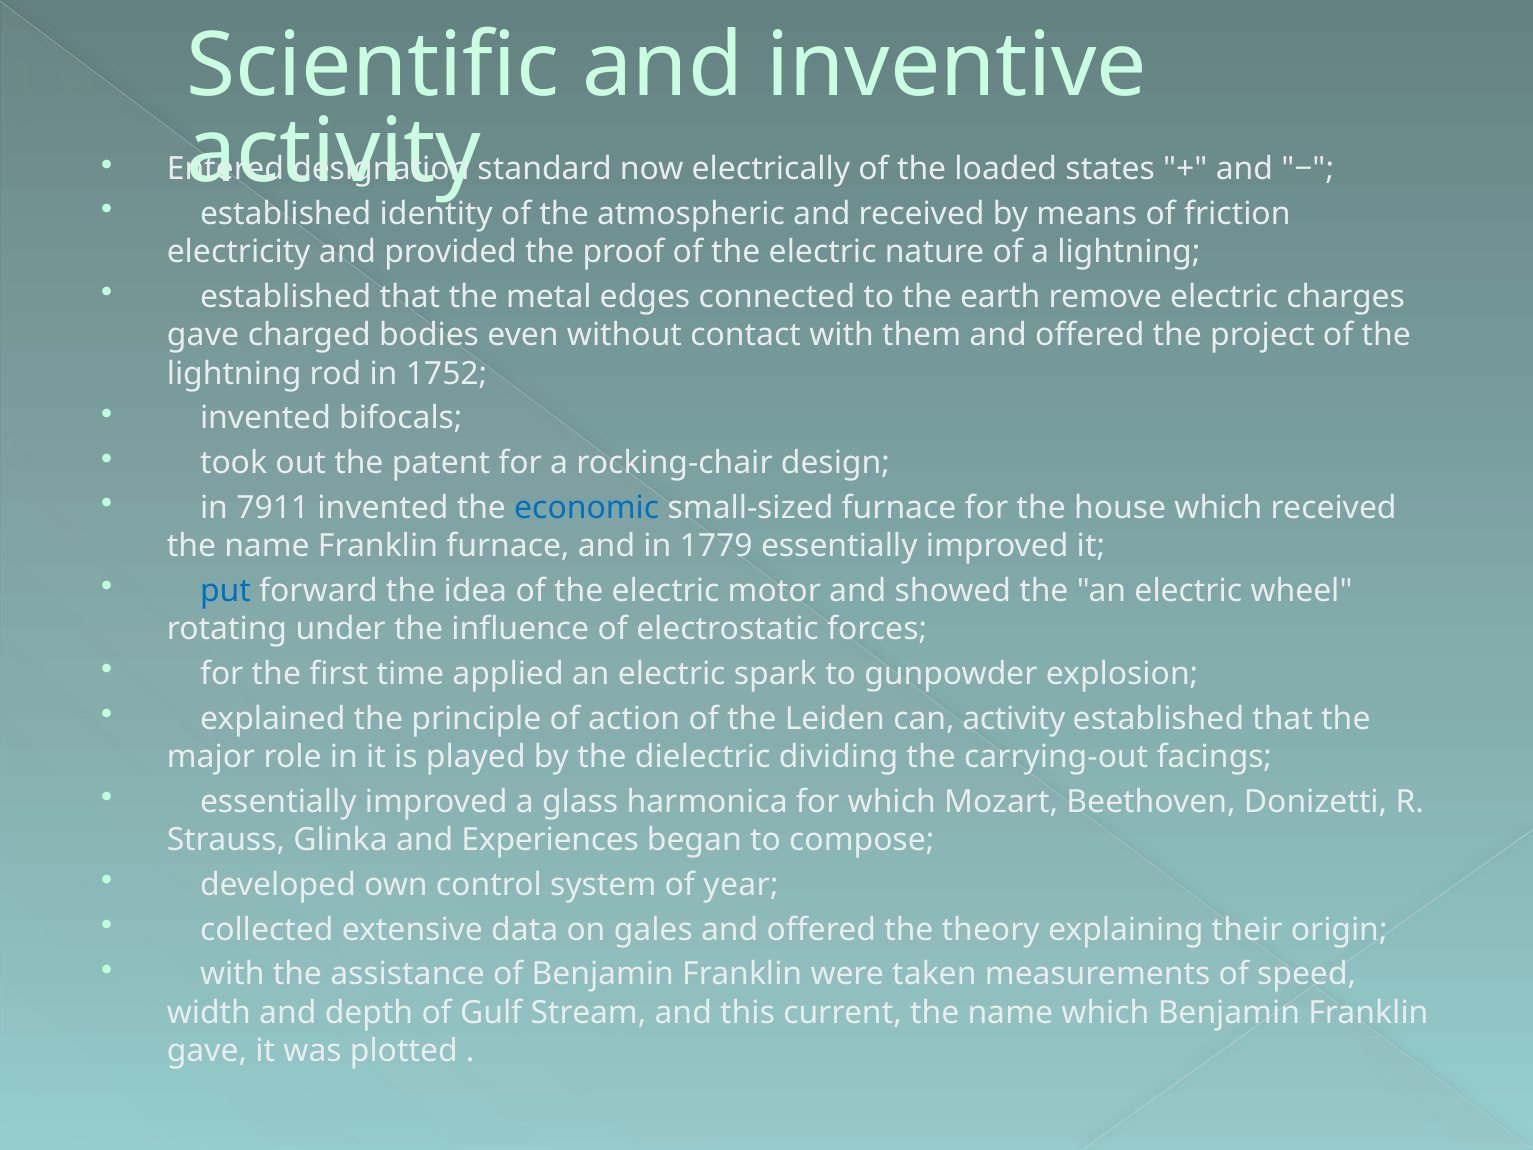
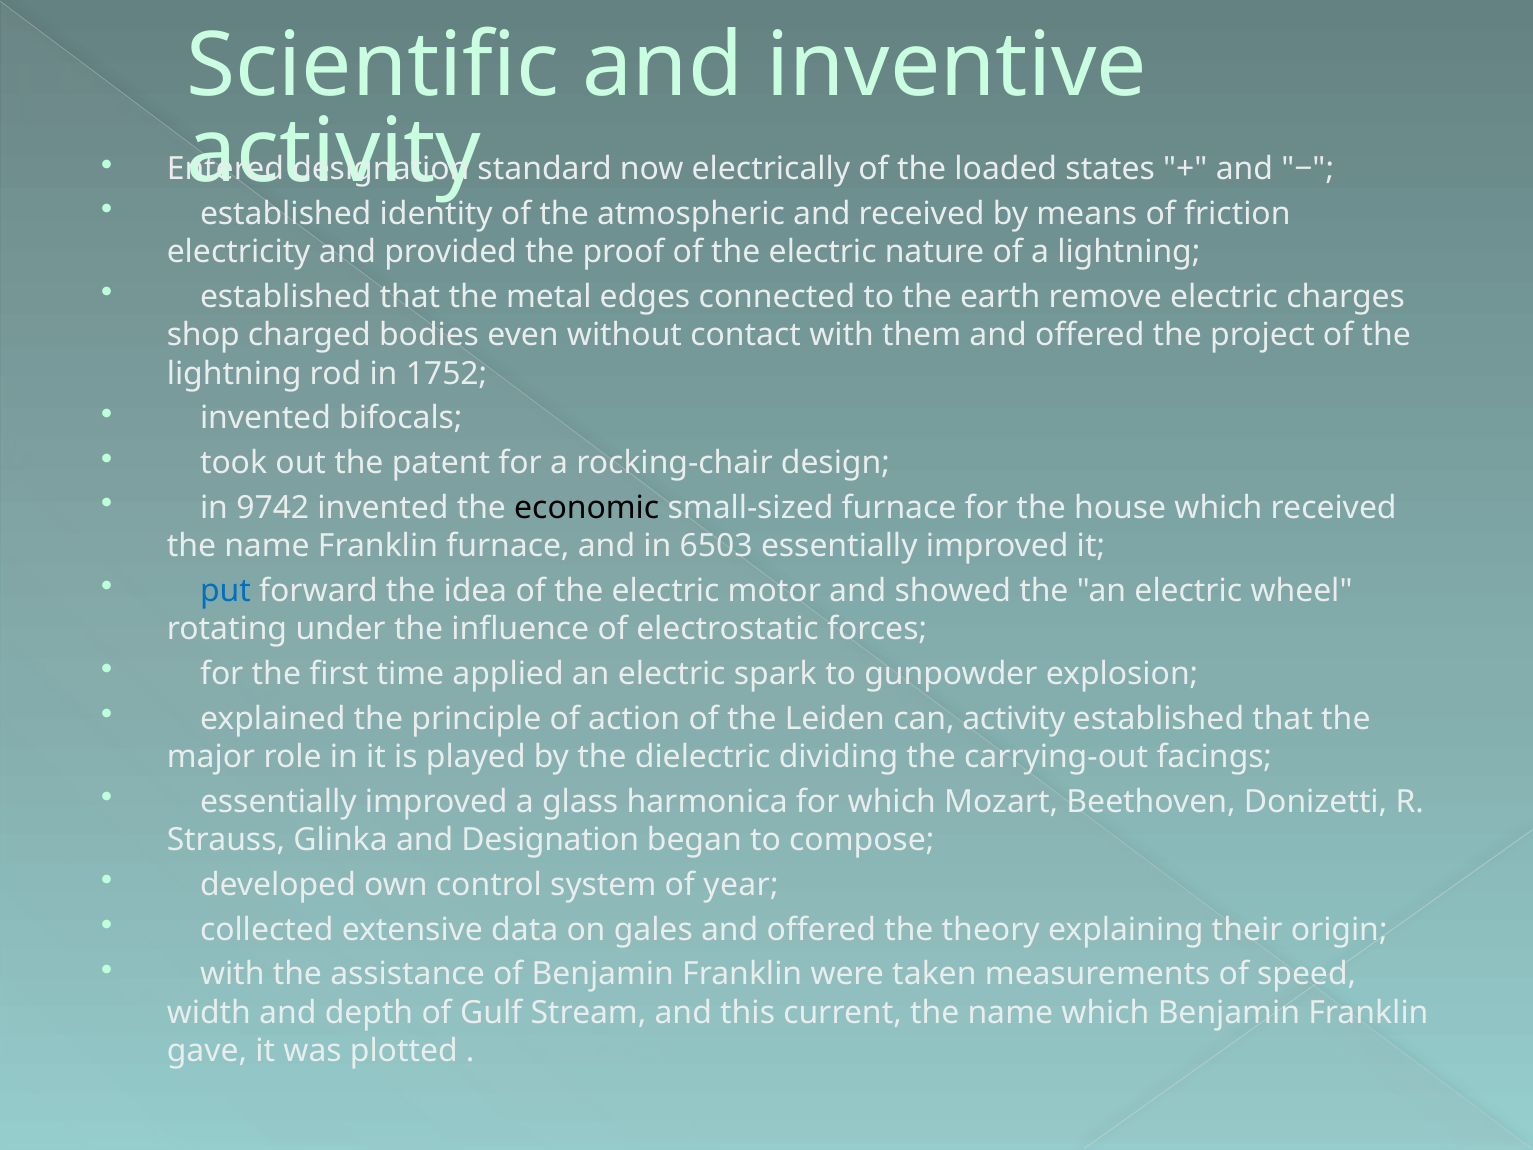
gave at (203, 335): gave -> shop
7911: 7911 -> 9742
economic colour: blue -> black
1779: 1779 -> 6503
and Experiences: Experiences -> Designation
